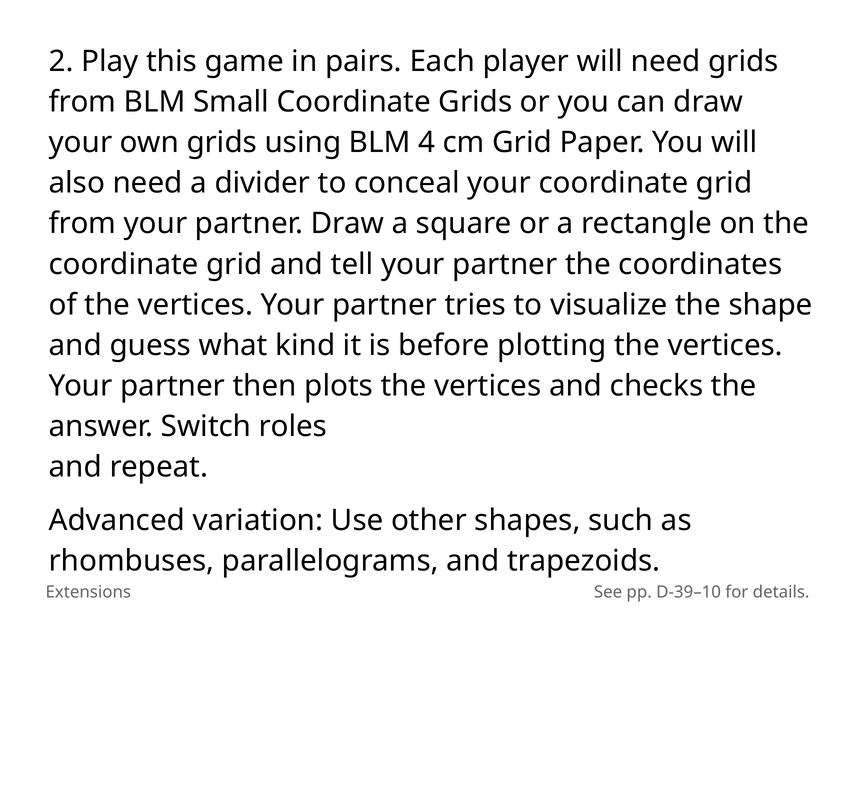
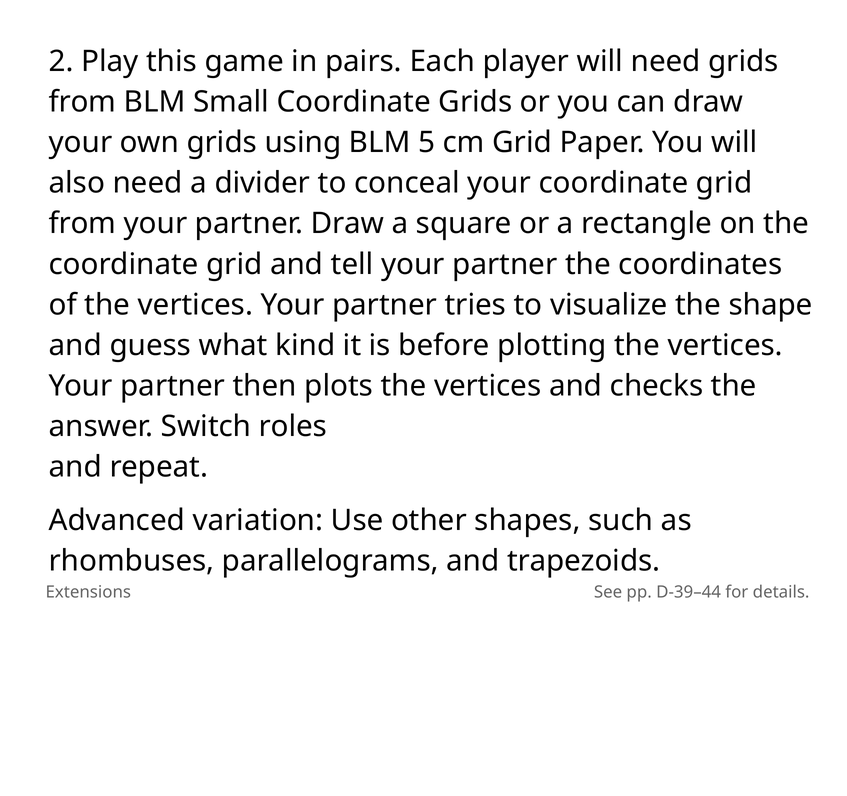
4: 4 -> 5
D-39–10: D-39–10 -> D-39–44
